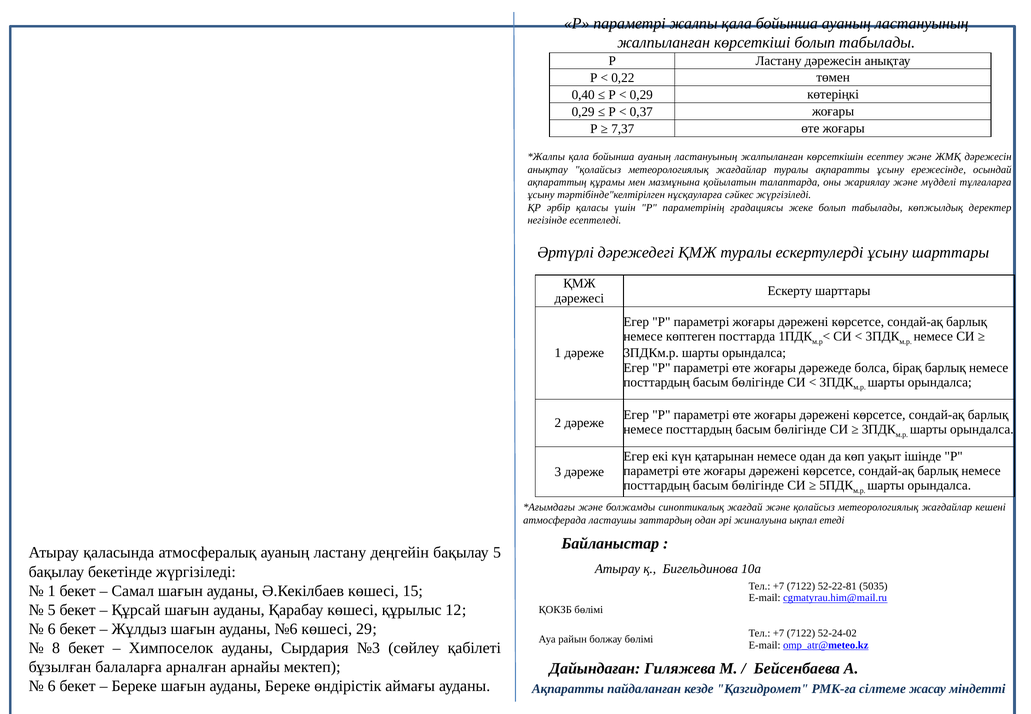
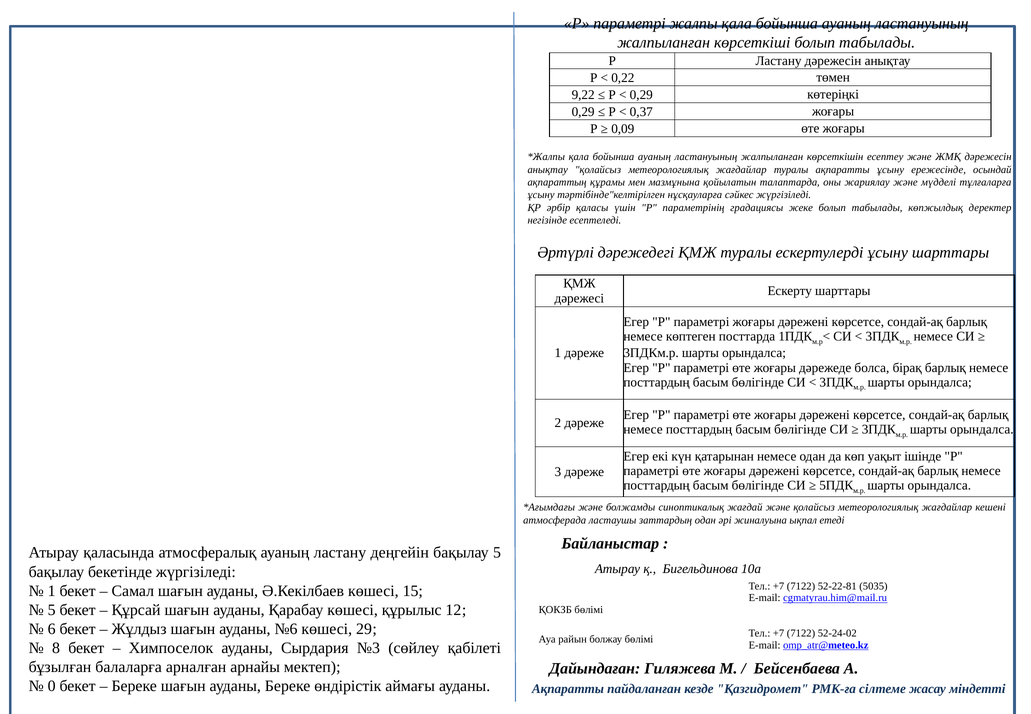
0,40: 0,40 -> 9,22
7,37: 7,37 -> 0,09
6 at (52, 686): 6 -> 0
